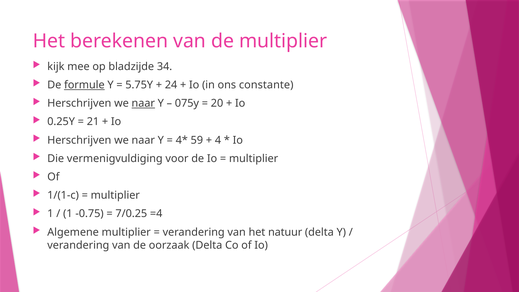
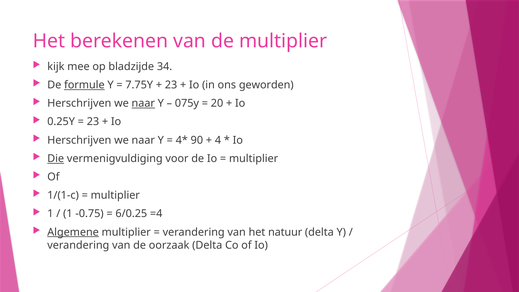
5.75Y: 5.75Y -> 7.75Y
24 at (171, 85): 24 -> 23
constante: constante -> geworden
21 at (93, 122): 21 -> 23
59: 59 -> 90
Die underline: none -> present
7/0.25: 7/0.25 -> 6/0.25
Algemene underline: none -> present
